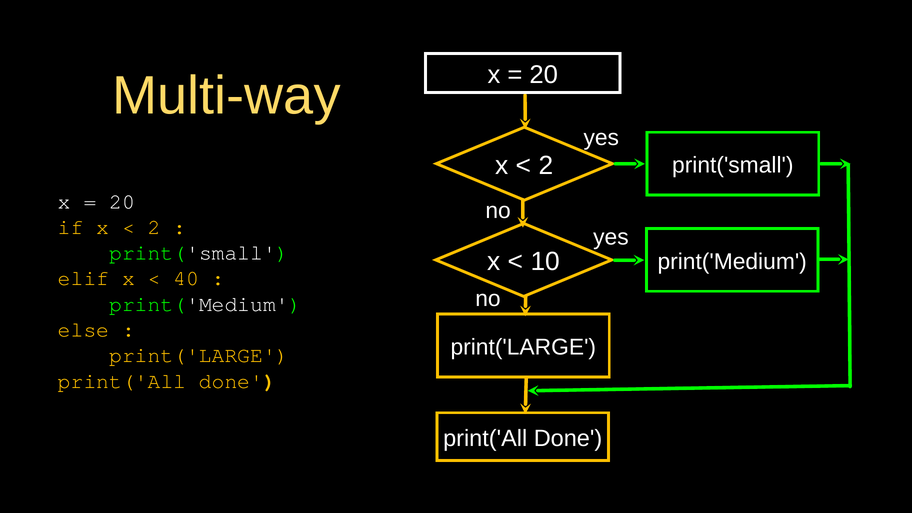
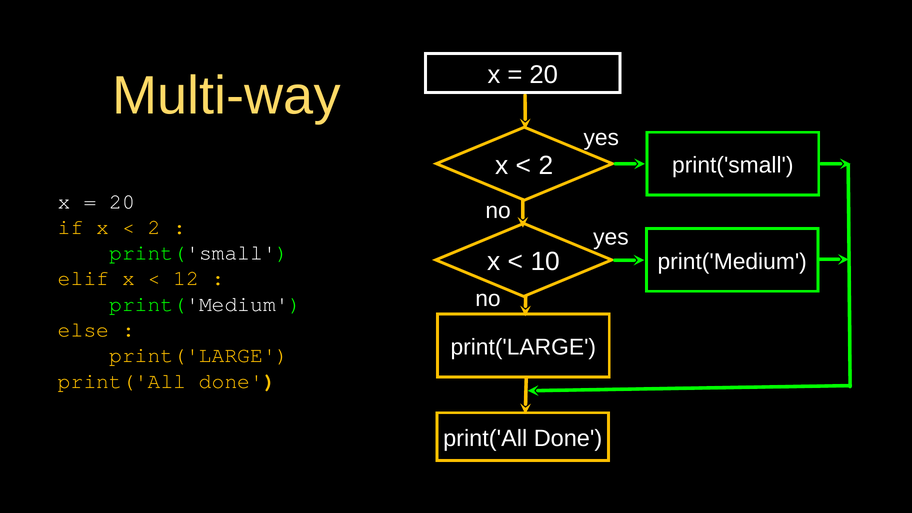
40: 40 -> 12
